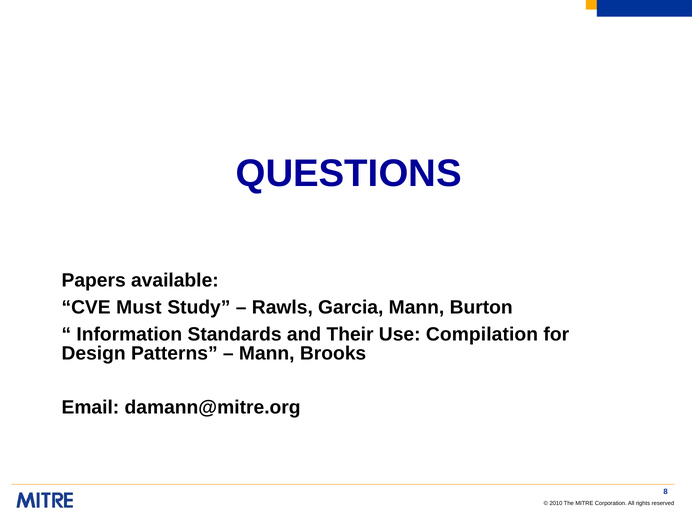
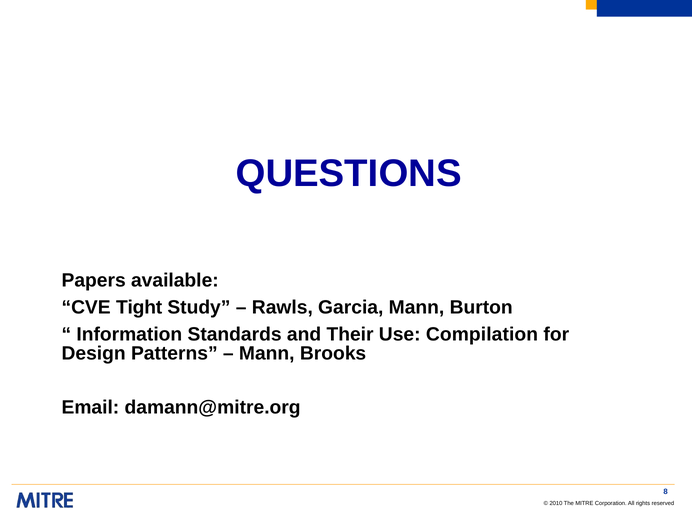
Must: Must -> Tight
